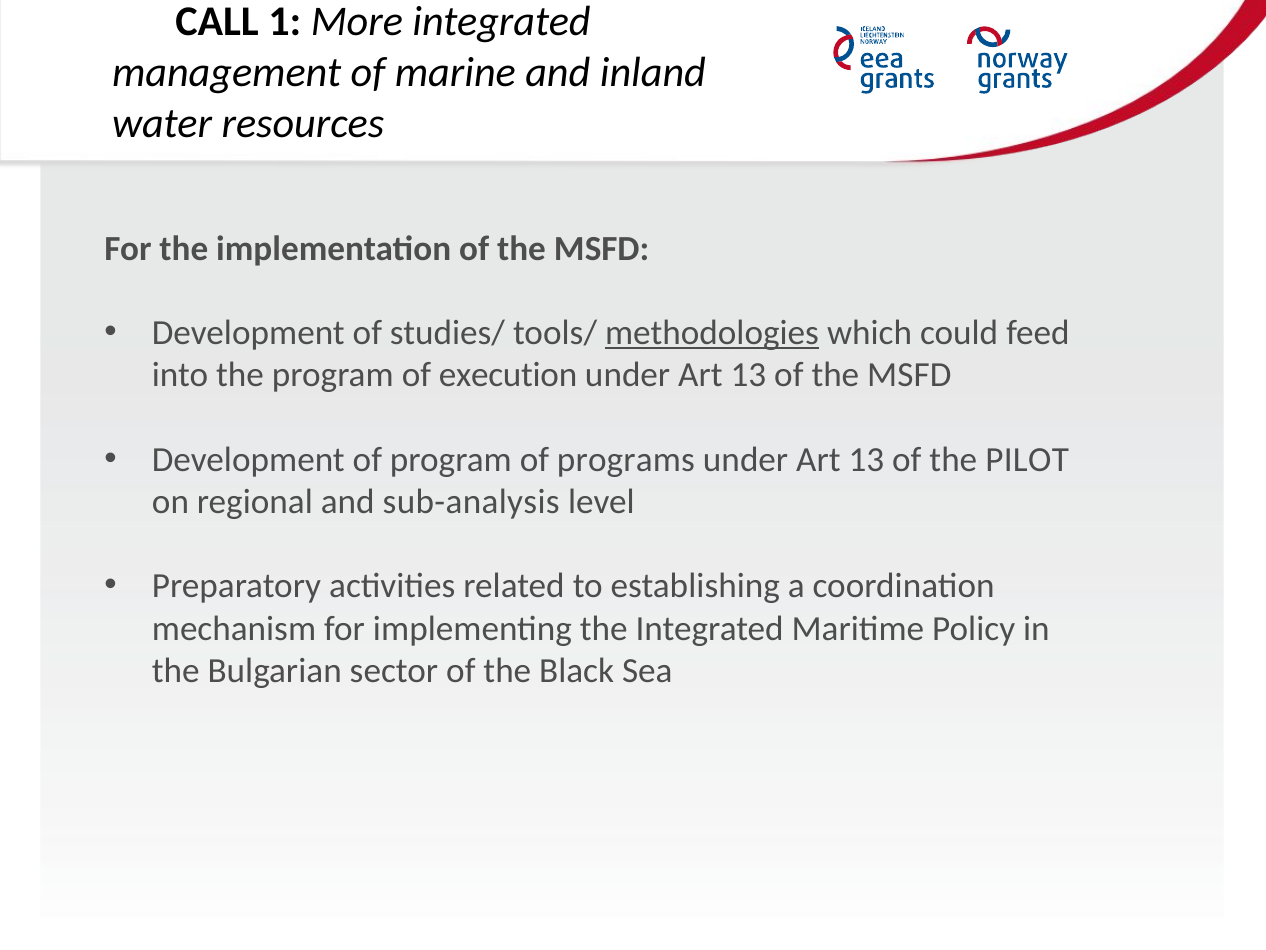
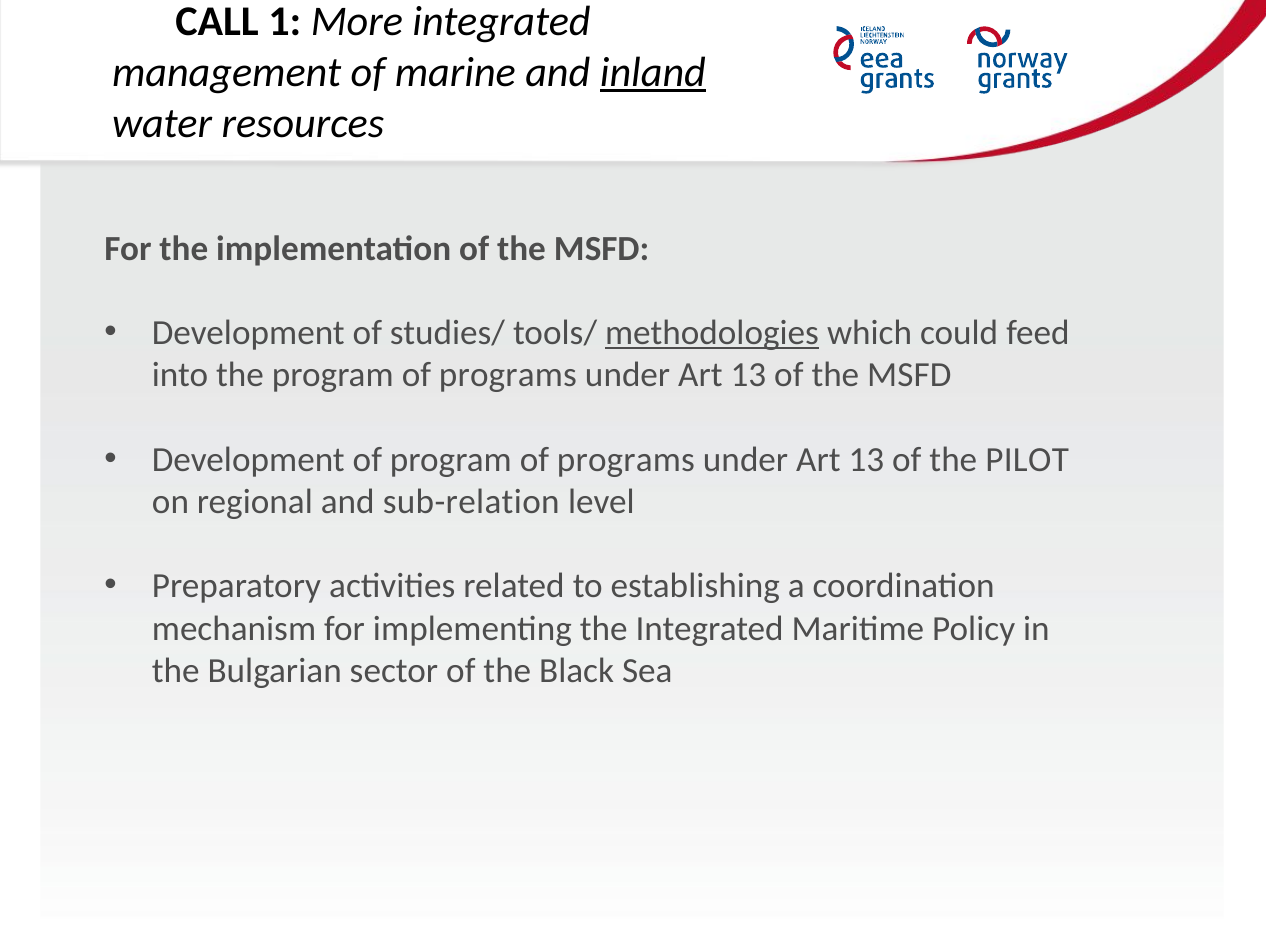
inland underline: none -> present
the program of execution: execution -> programs
sub-analysis: sub-analysis -> sub-relation
